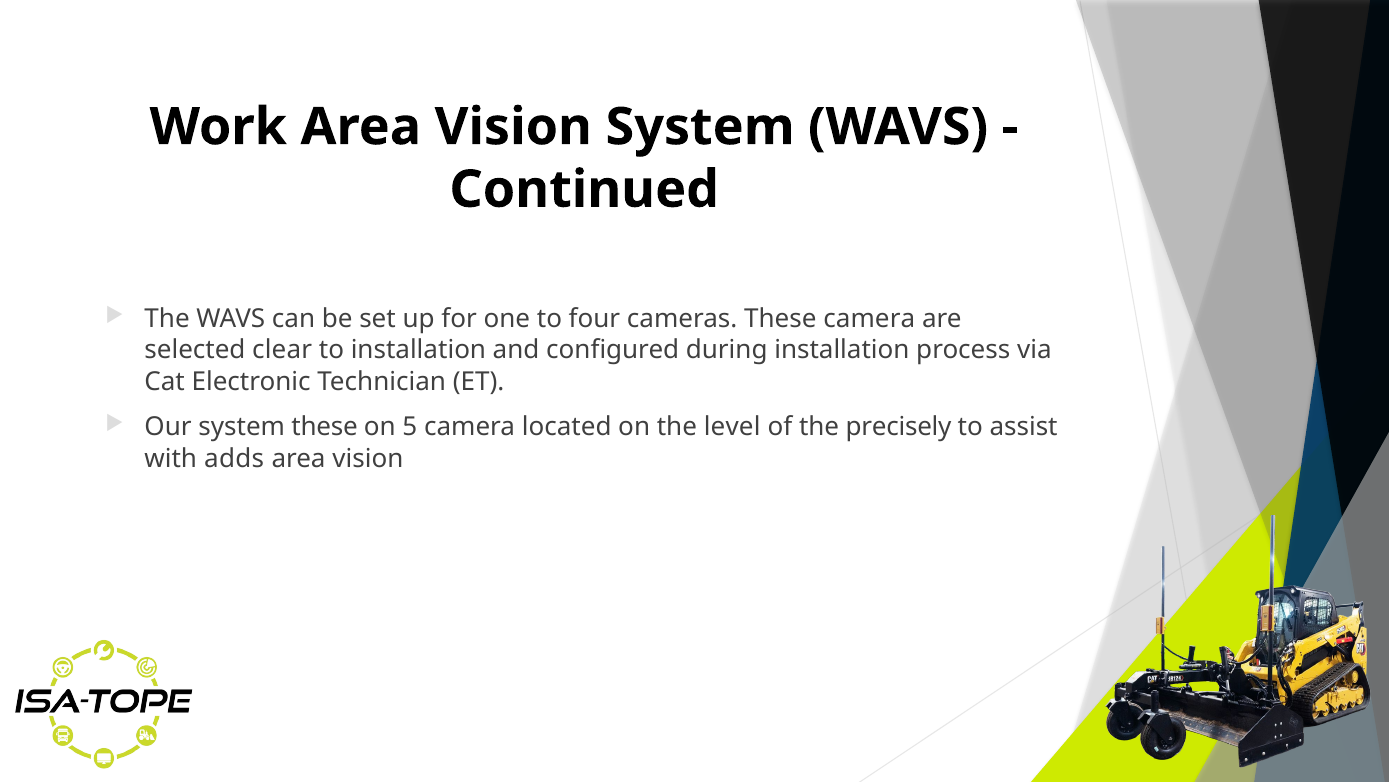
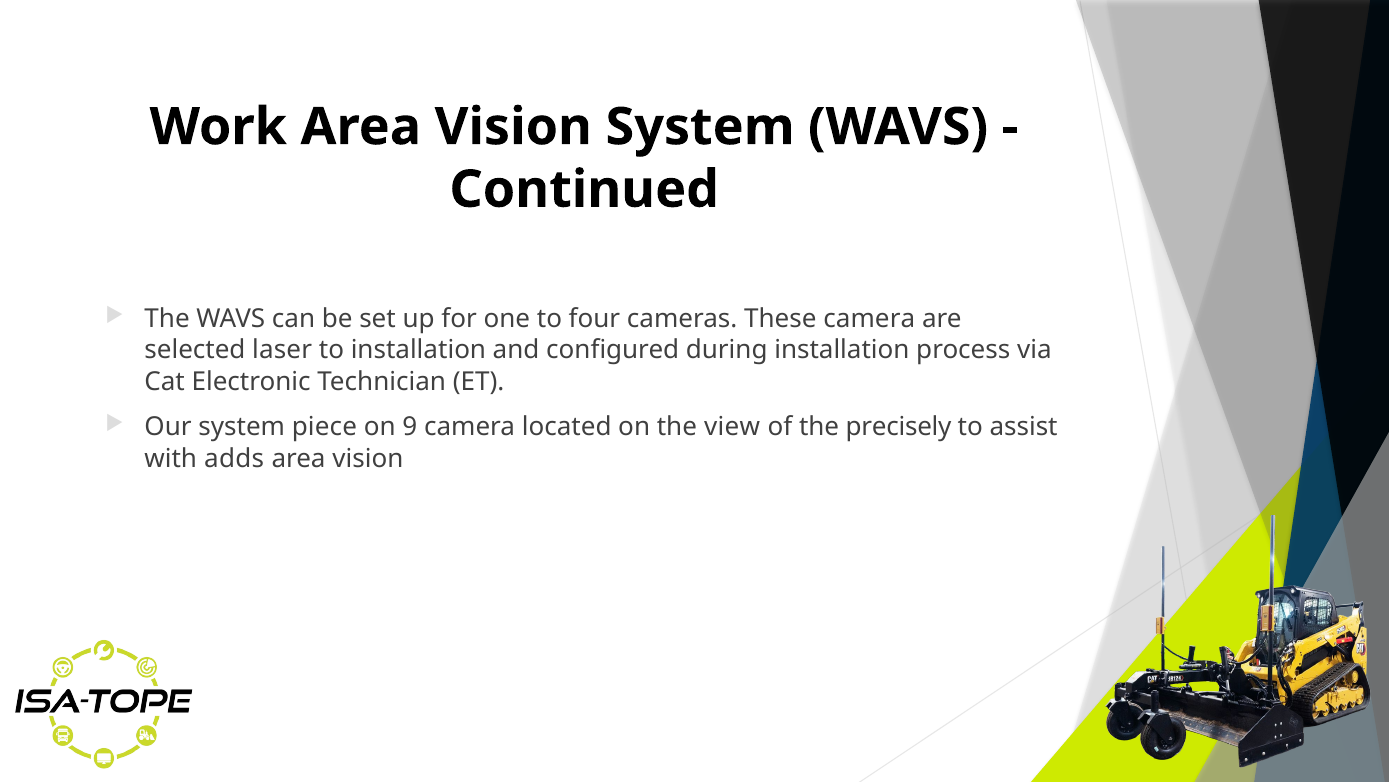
clear: clear -> laser
system these: these -> piece
5: 5 -> 9
level: level -> view
